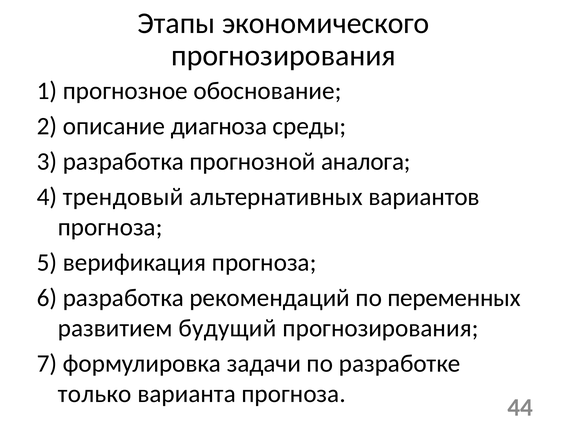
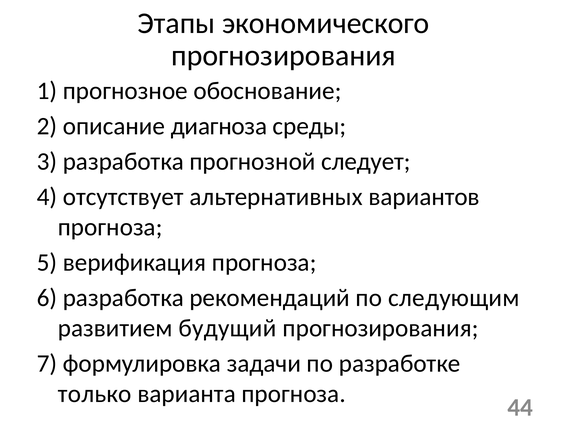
аналога: аналога -> следует
трендовый: трендовый -> отсутствует
переменных: переменных -> следующим
